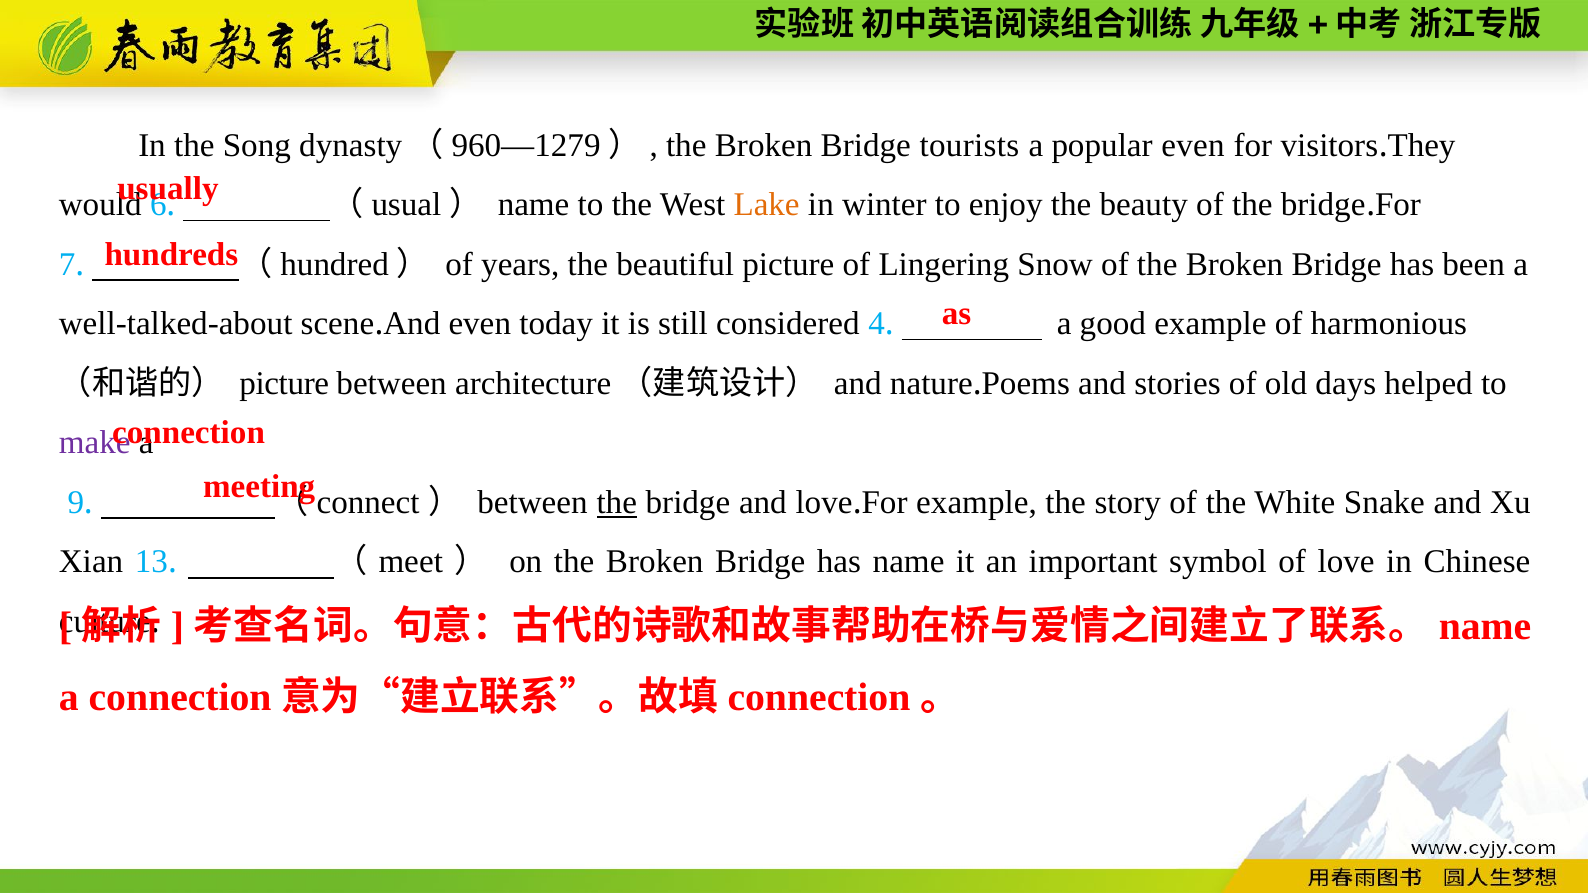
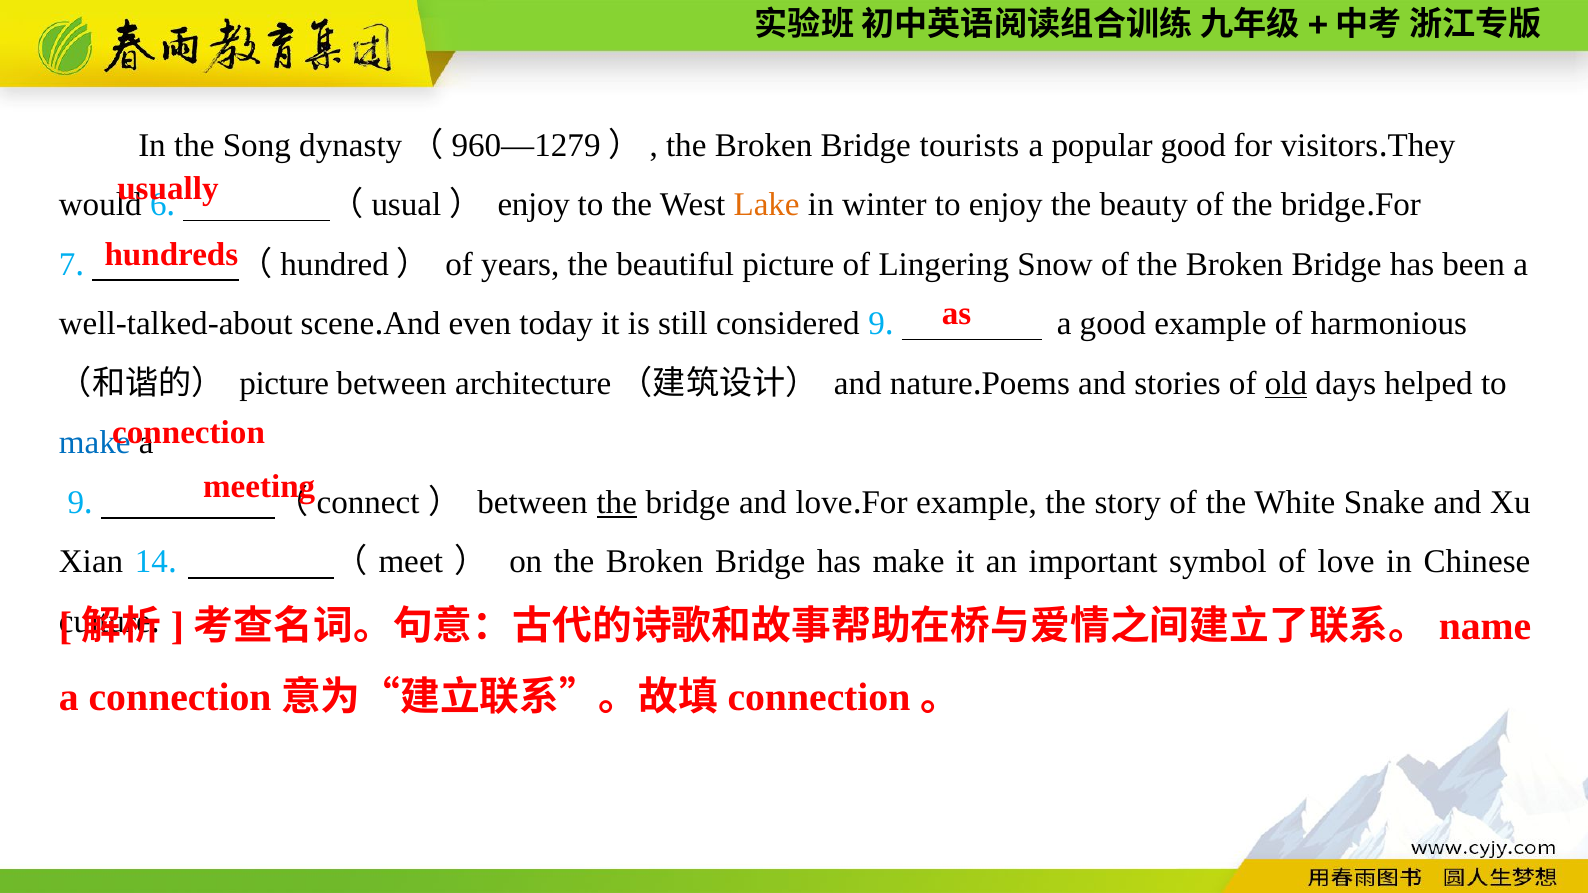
popular even: even -> good
（usual） name: name -> enjoy
considered 4: 4 -> 9
old underline: none -> present
make at (95, 443) colour: purple -> blue
13: 13 -> 14
has name: name -> make
